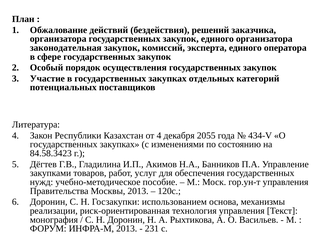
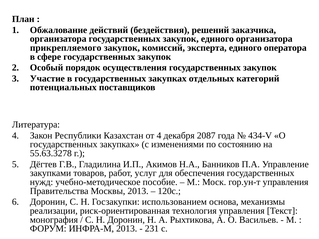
законодательная: законодательная -> прикрепляемого
2055: 2055 -> 2087
84.58.3423: 84.58.3423 -> 55.63.3278
